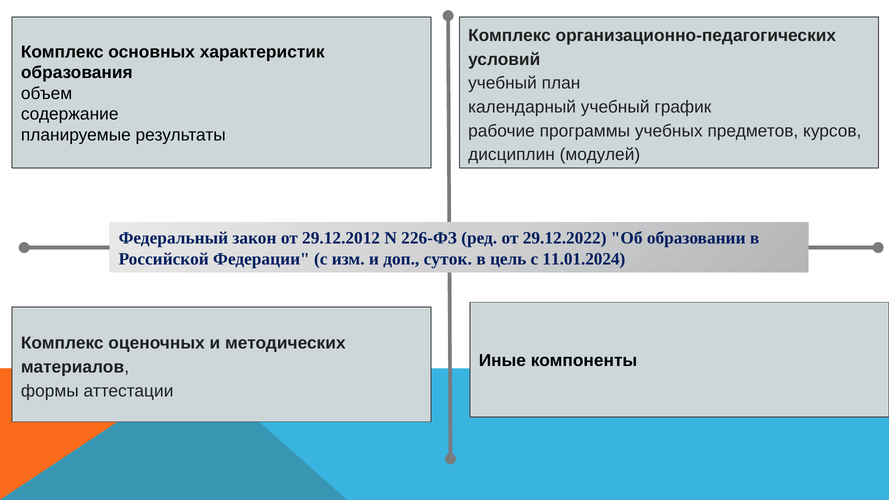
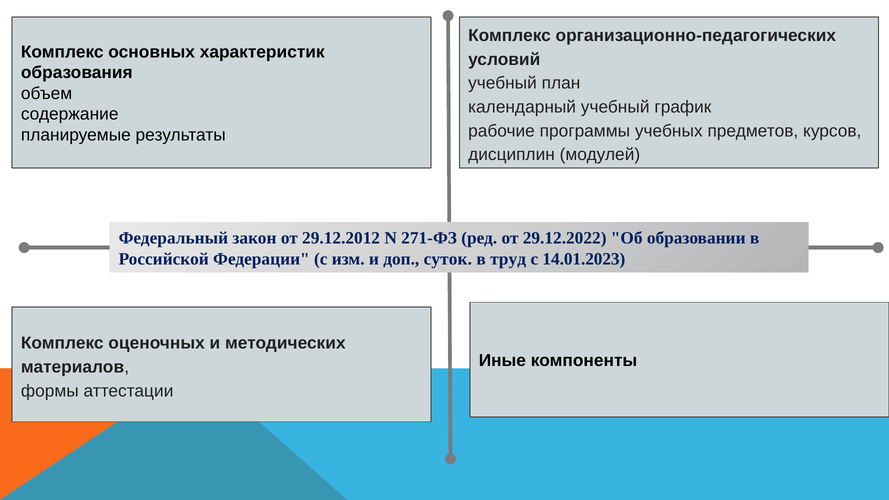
226-ФЗ: 226-ФЗ -> 271-ФЗ
цель: цель -> труд
11.01.2024: 11.01.2024 -> 14.01.2023
